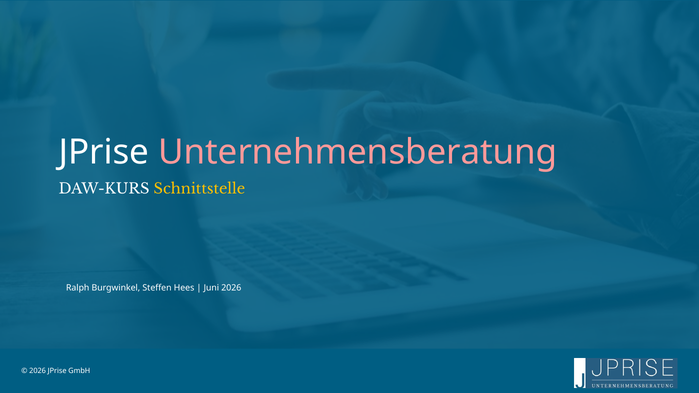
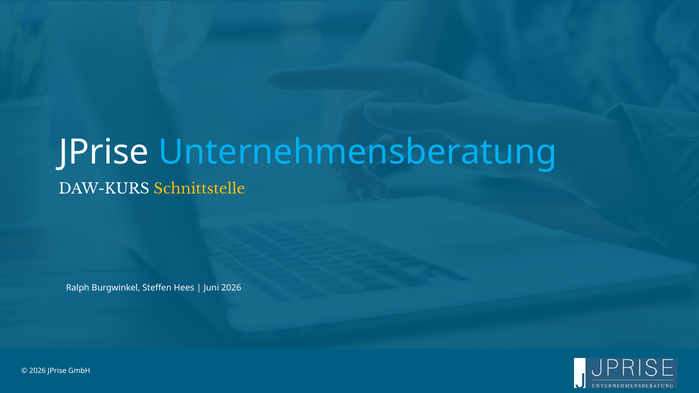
Unternehmensberatung colour: pink -> light blue
